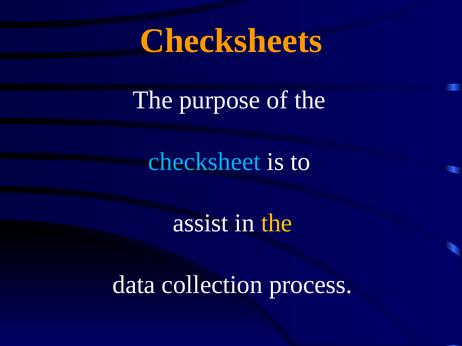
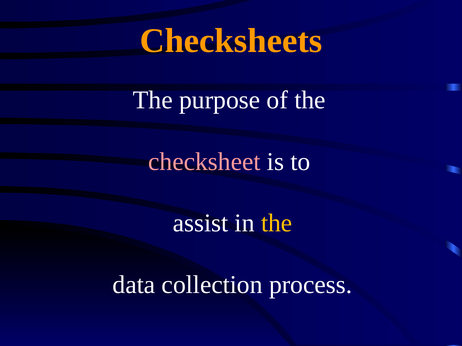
checksheet colour: light blue -> pink
